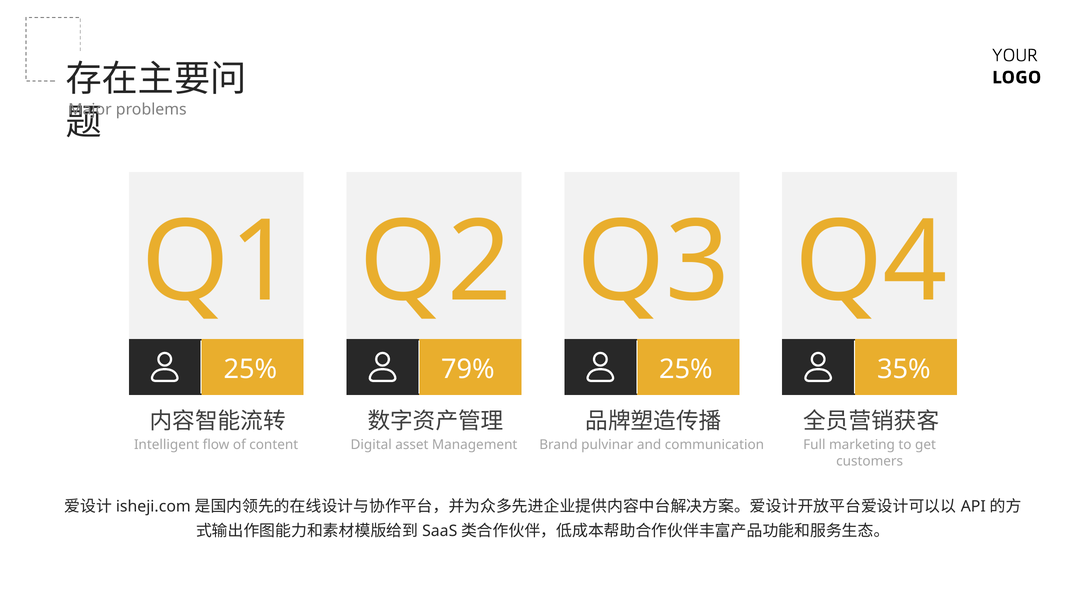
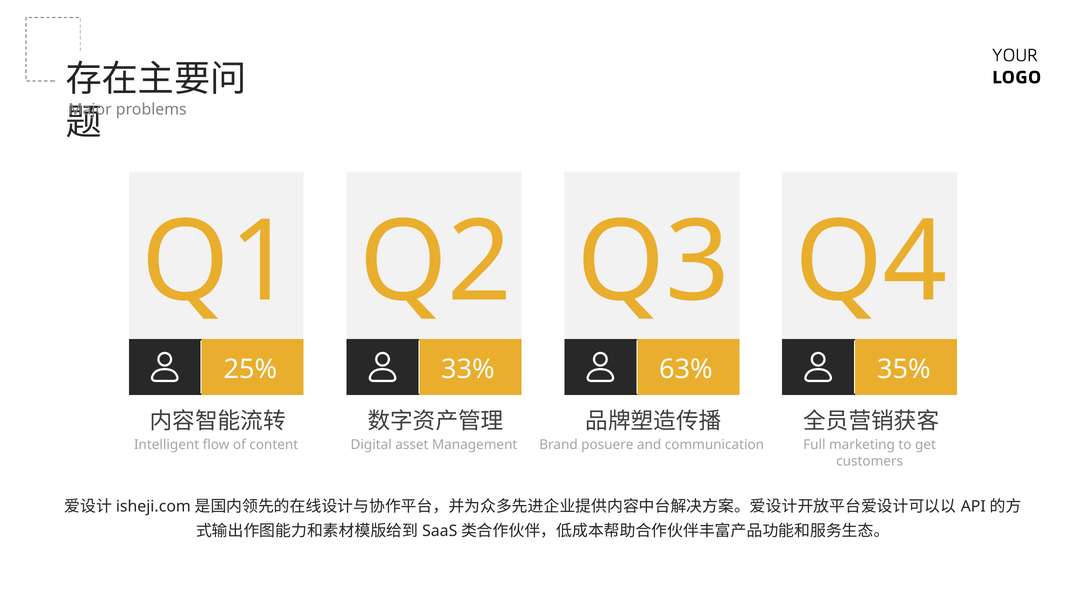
79%: 79% -> 33%
25% at (686, 369): 25% -> 63%
pulvinar: pulvinar -> posuere
